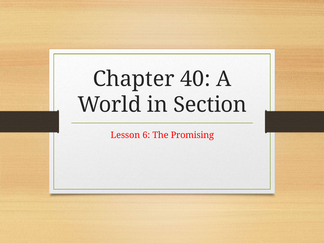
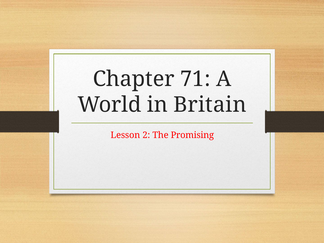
40: 40 -> 71
Section: Section -> Britain
6: 6 -> 2
